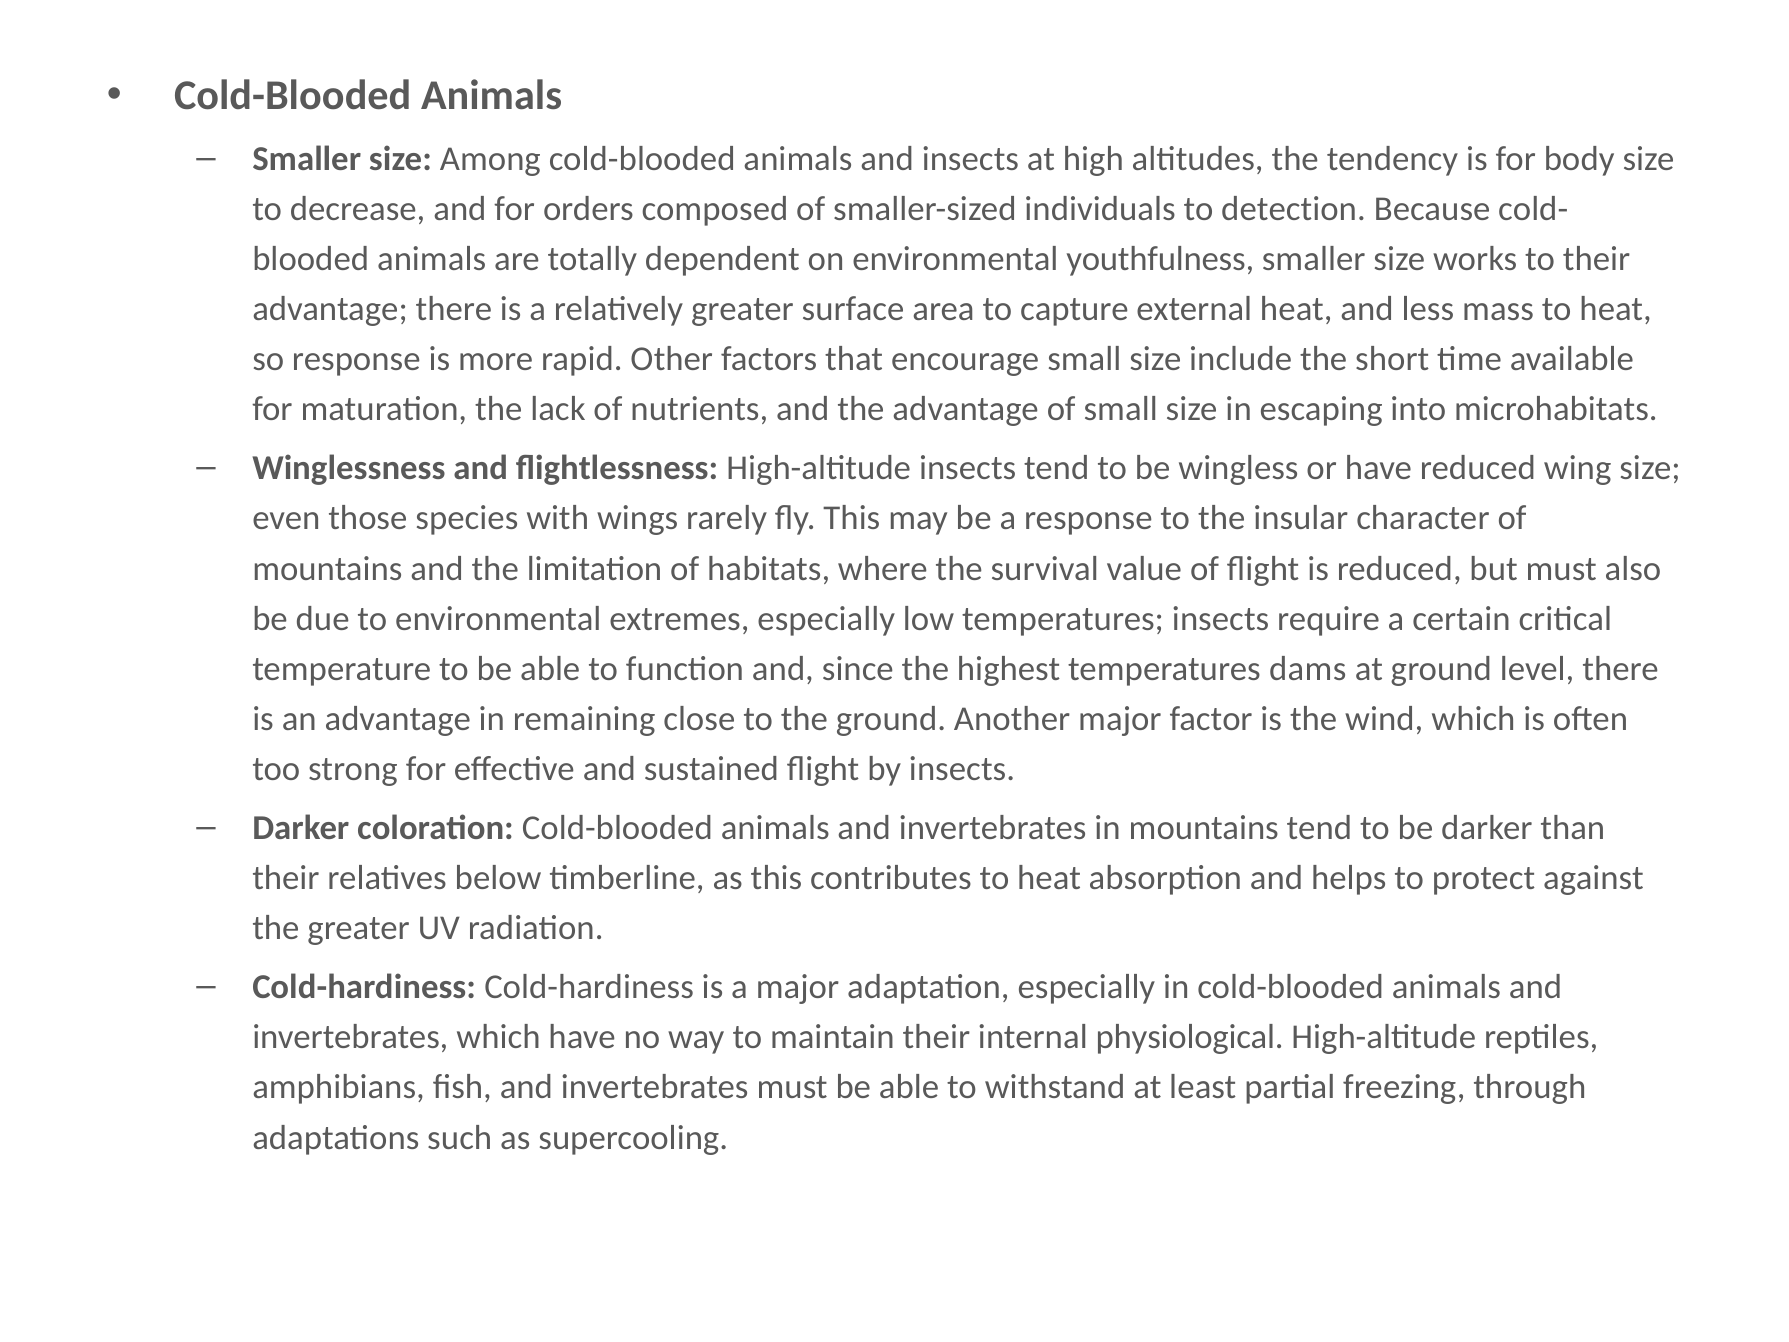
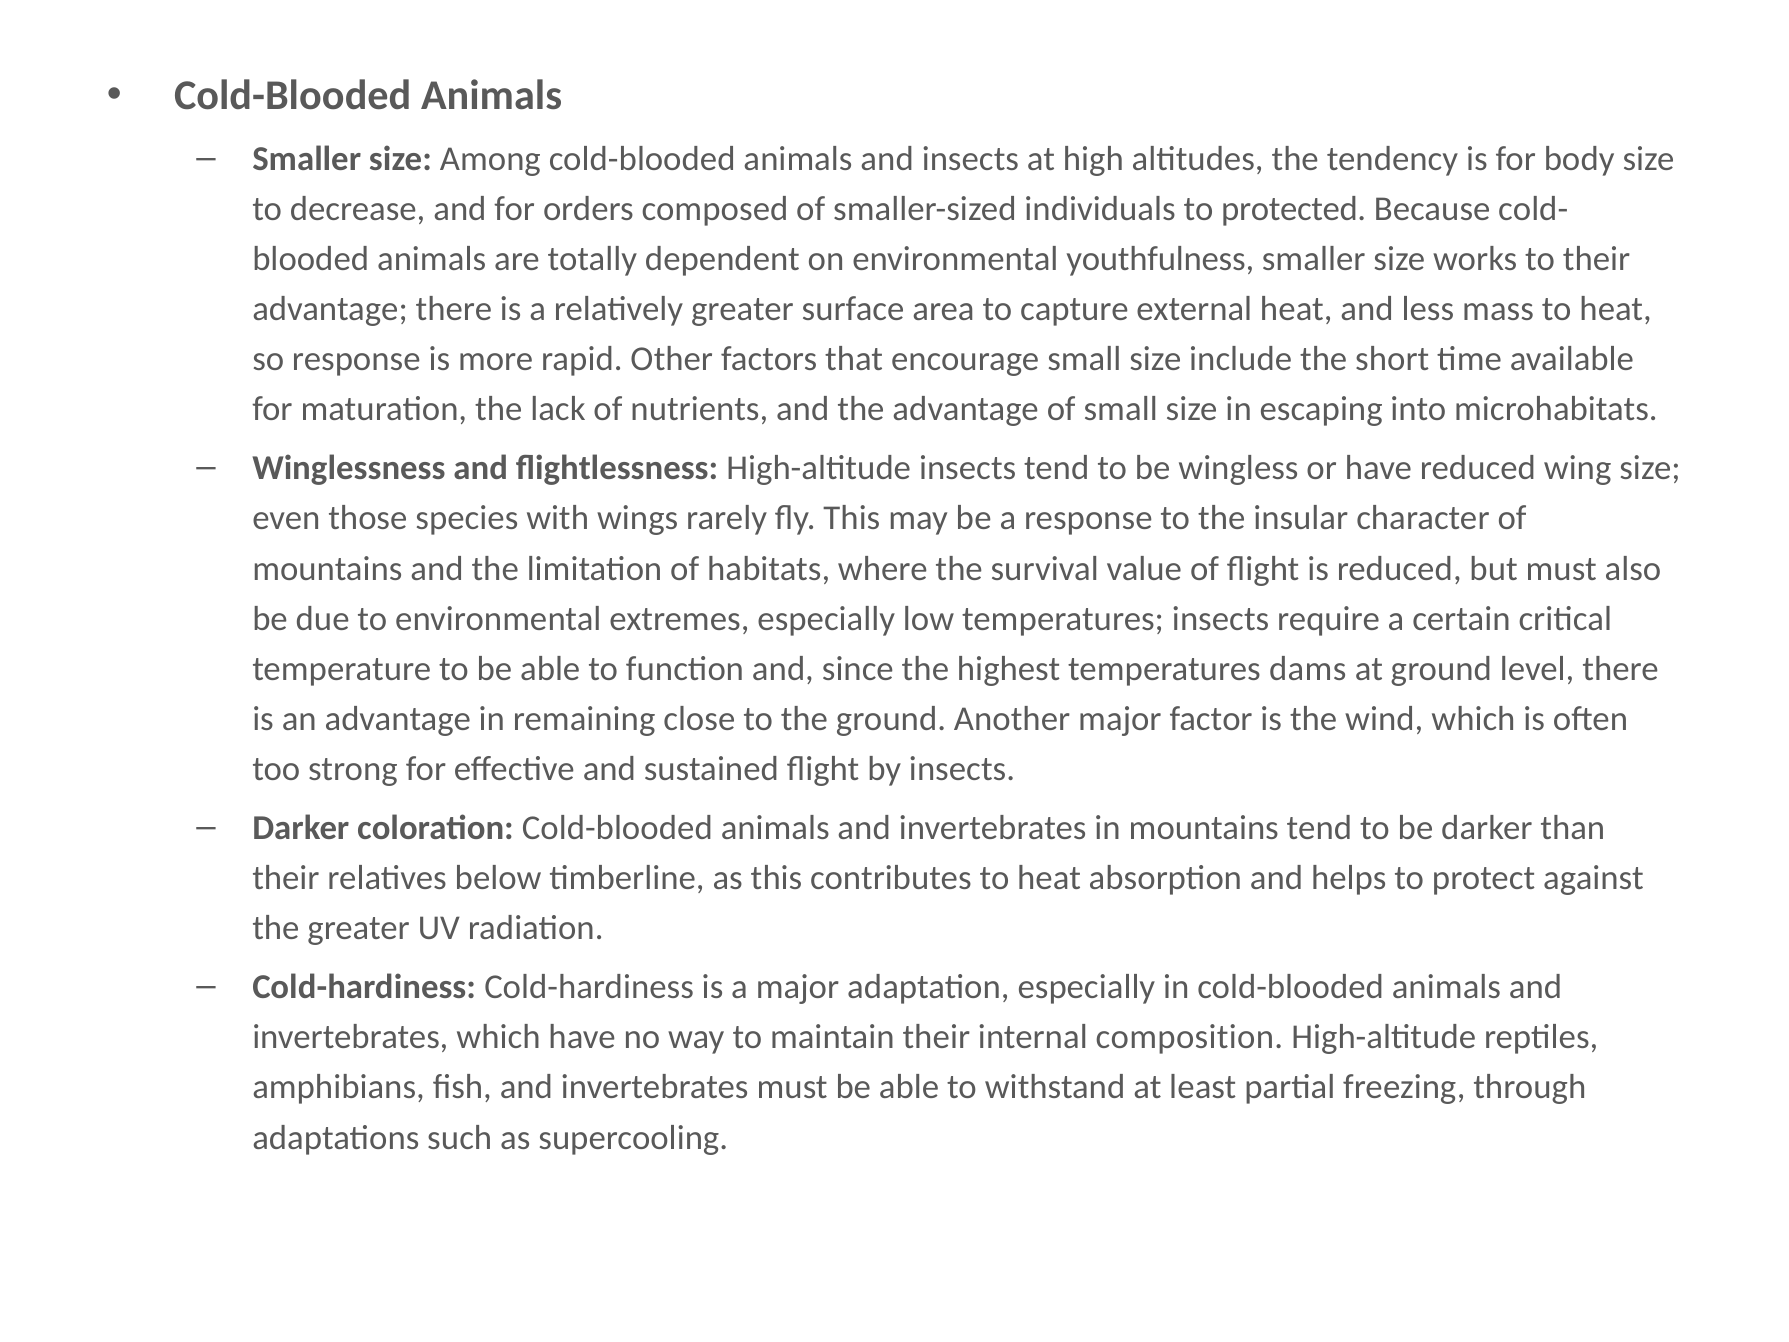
detection: detection -> protected
physiological: physiological -> composition
